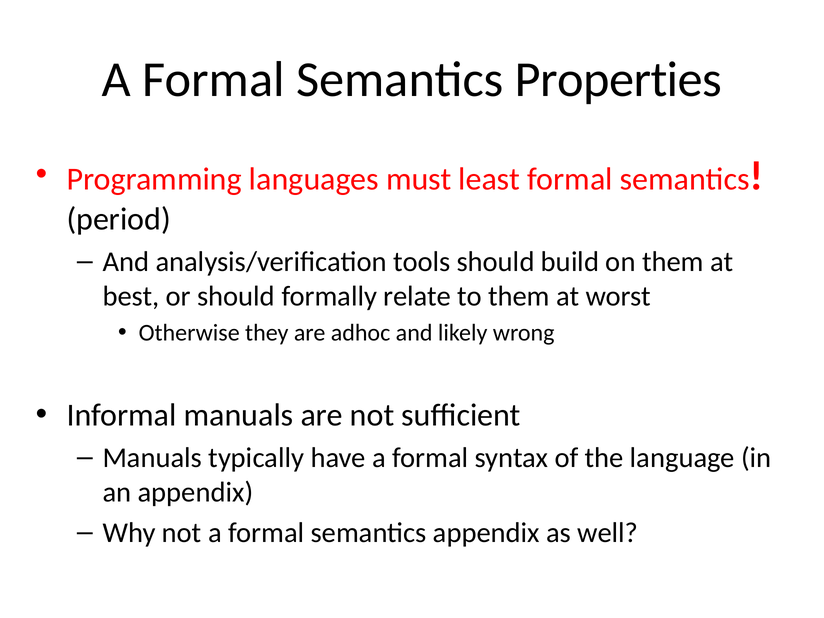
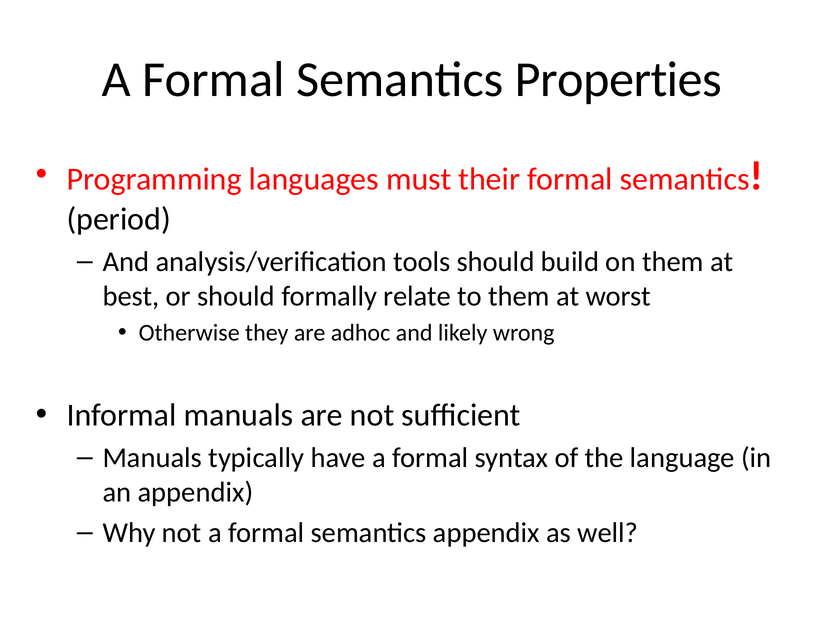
least: least -> their
